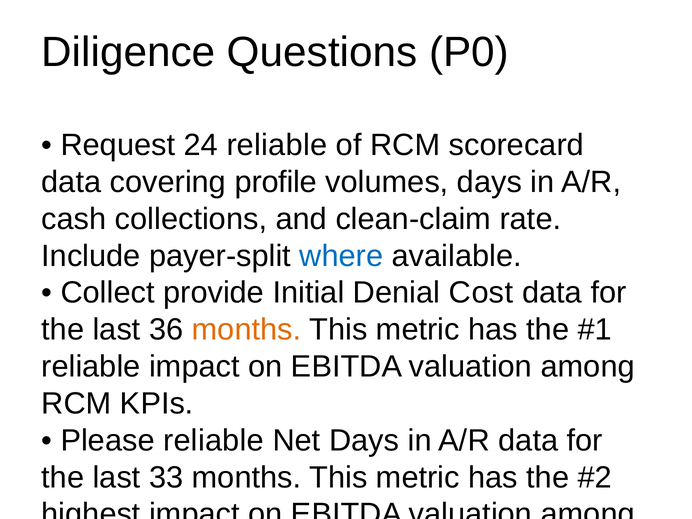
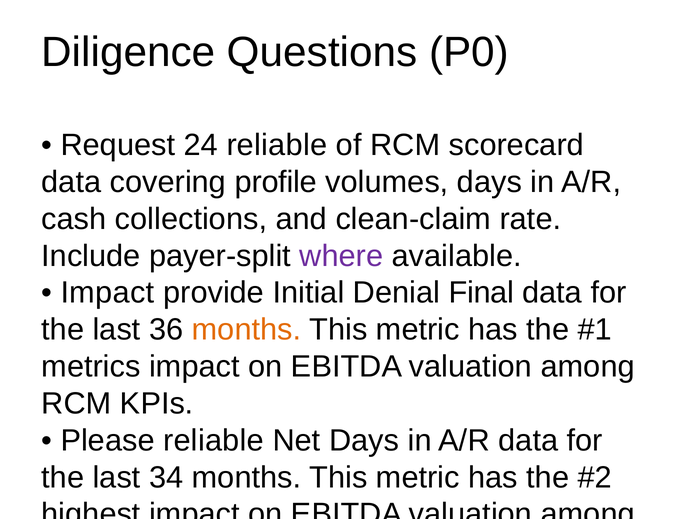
where colour: blue -> purple
Collect at (108, 293): Collect -> Impact
Denial Cost: Cost -> Final
reliable at (91, 367): reliable -> metrics
33: 33 -> 34
